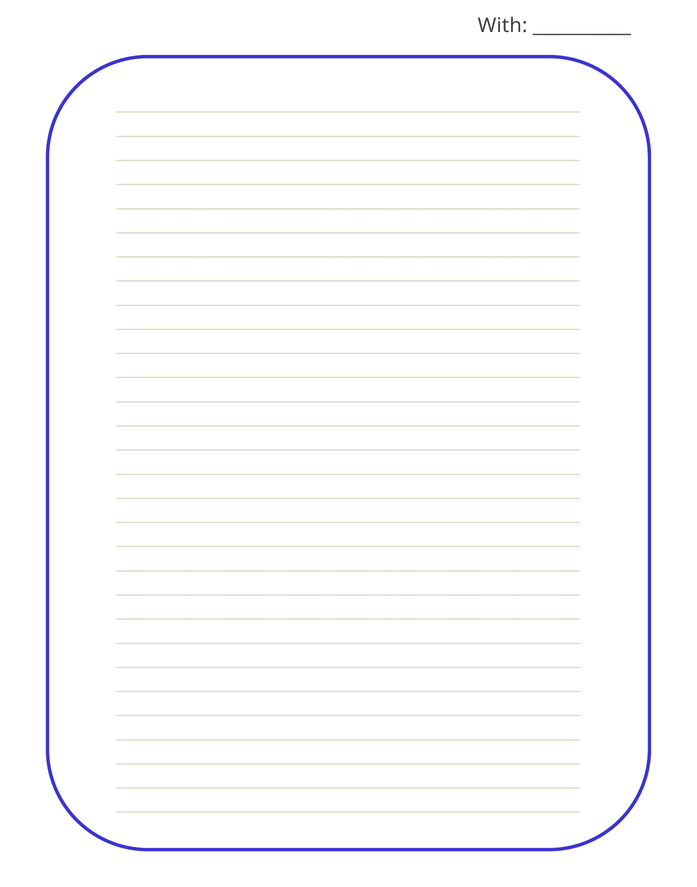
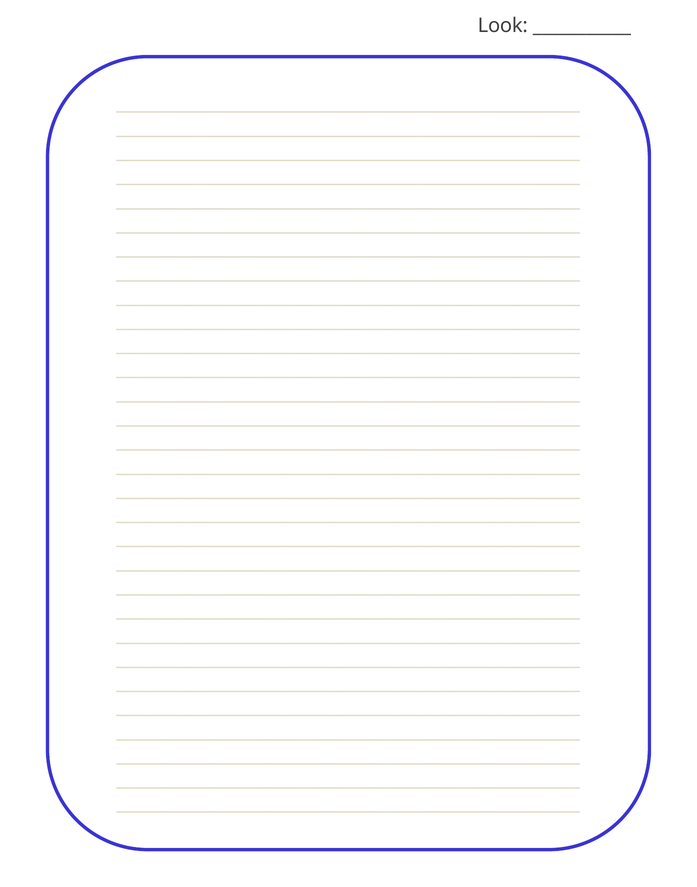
With: With -> Look
